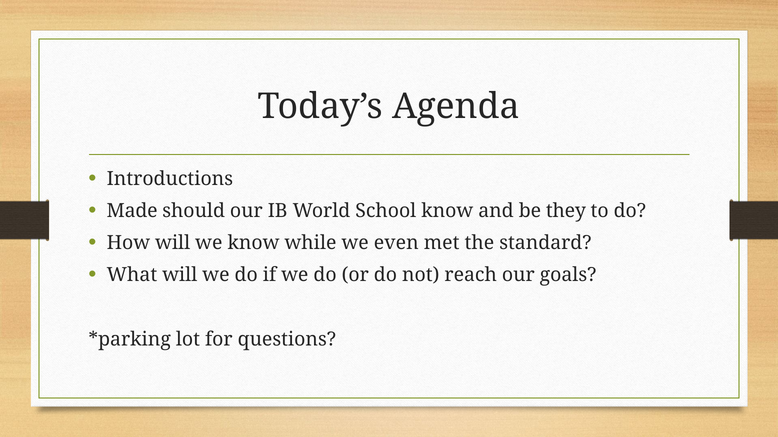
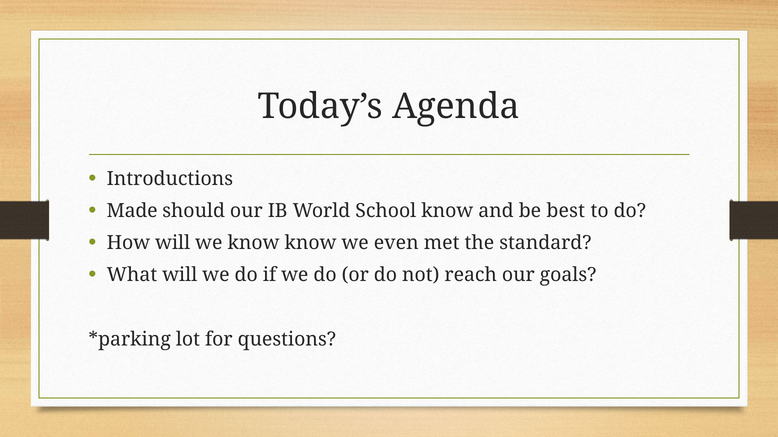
they: they -> best
know while: while -> know
